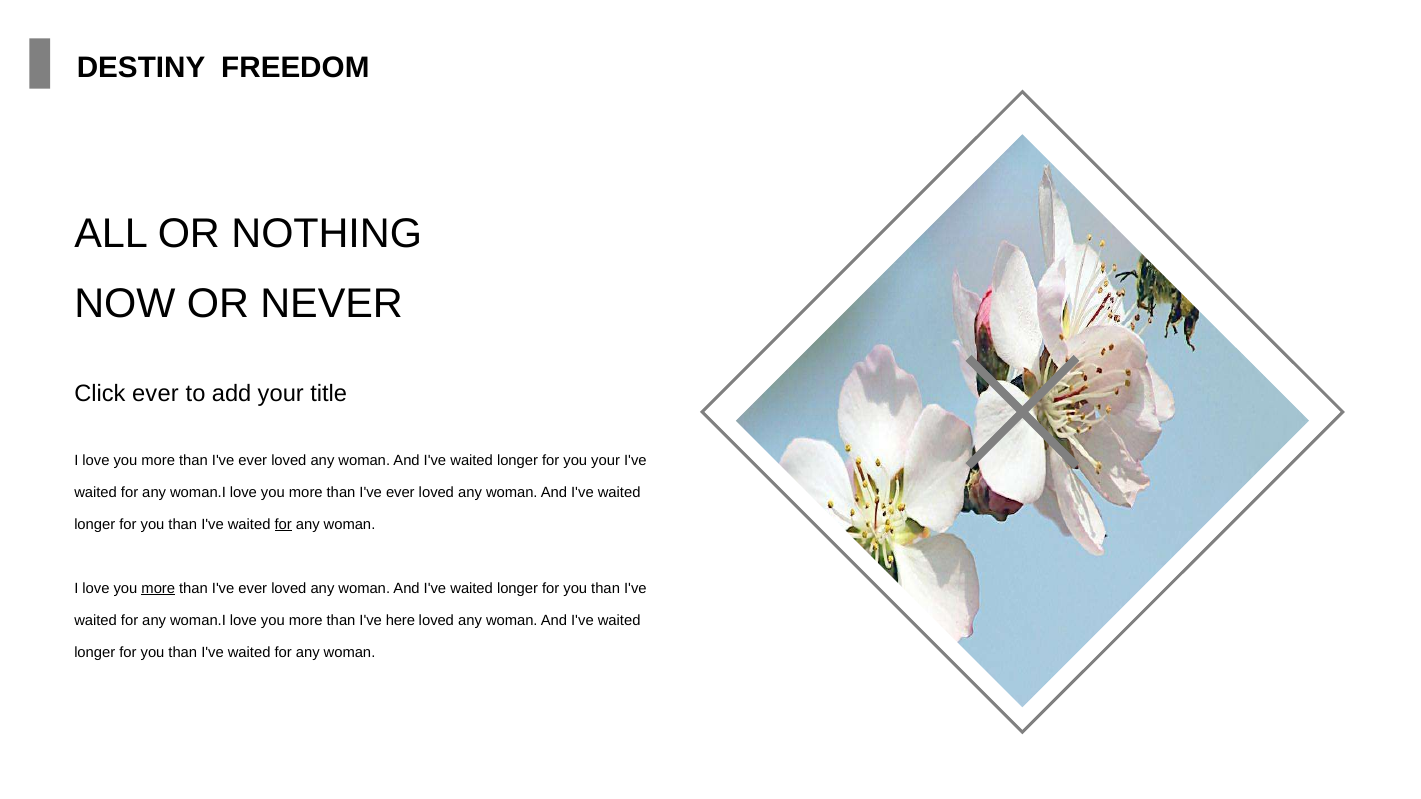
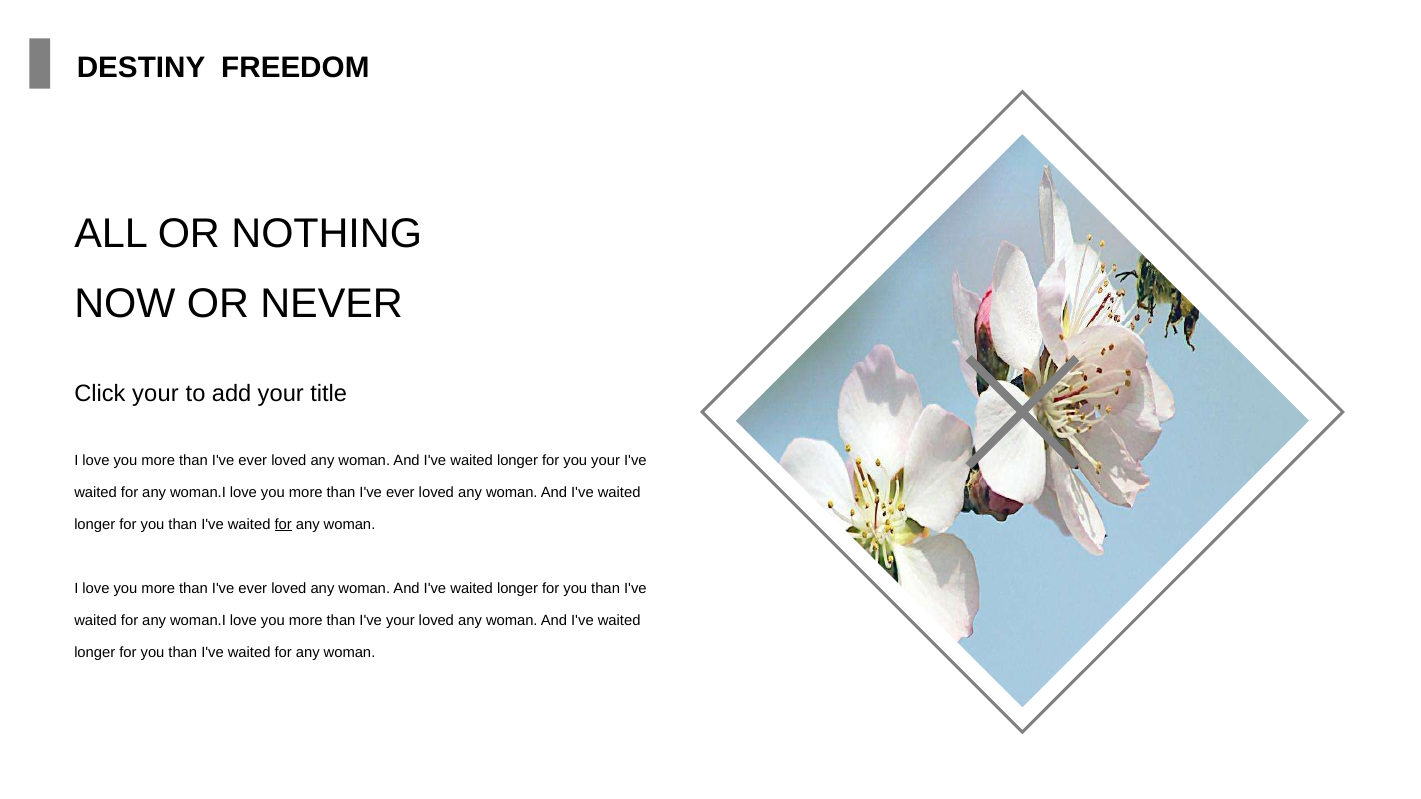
Click ever: ever -> your
more at (158, 588) underline: present -> none
I've here: here -> your
